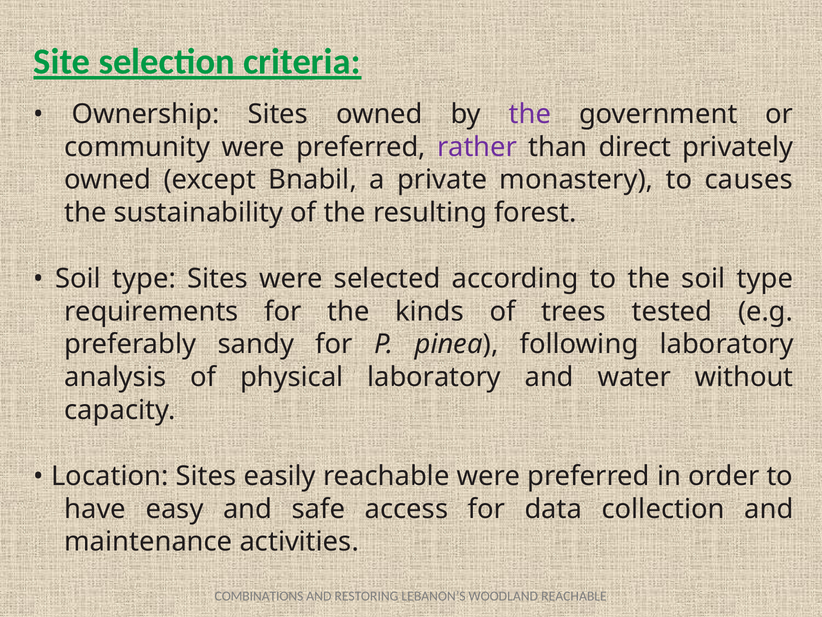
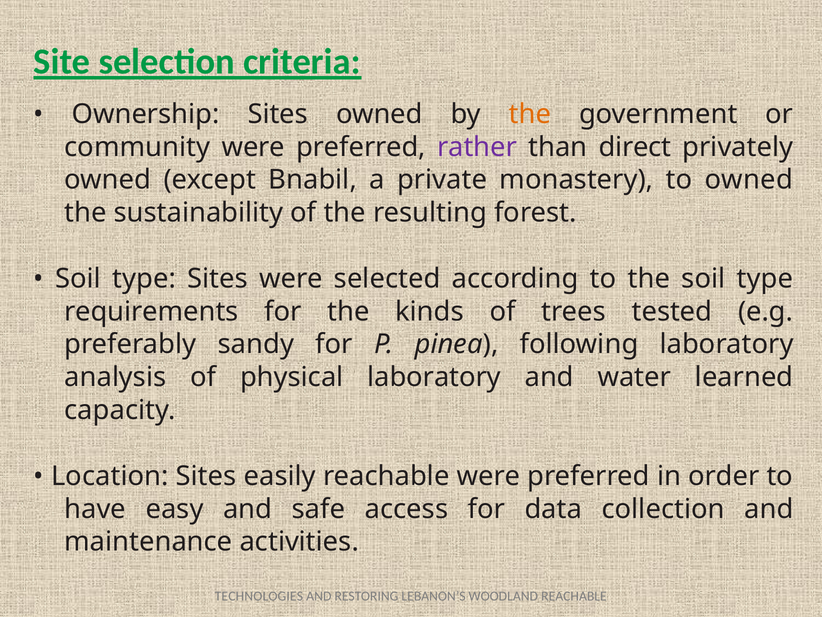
the at (530, 114) colour: purple -> orange
to causes: causes -> owned
without: without -> learned
COMBINATIONS: COMBINATIONS -> TECHNOLOGIES
